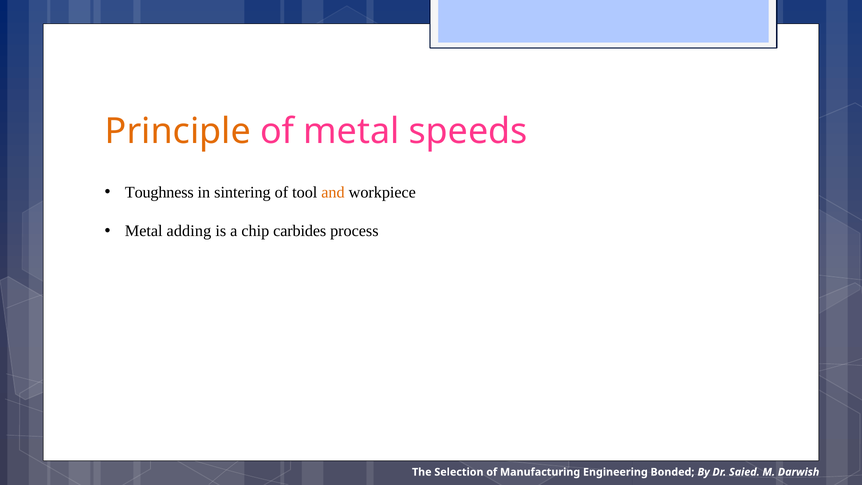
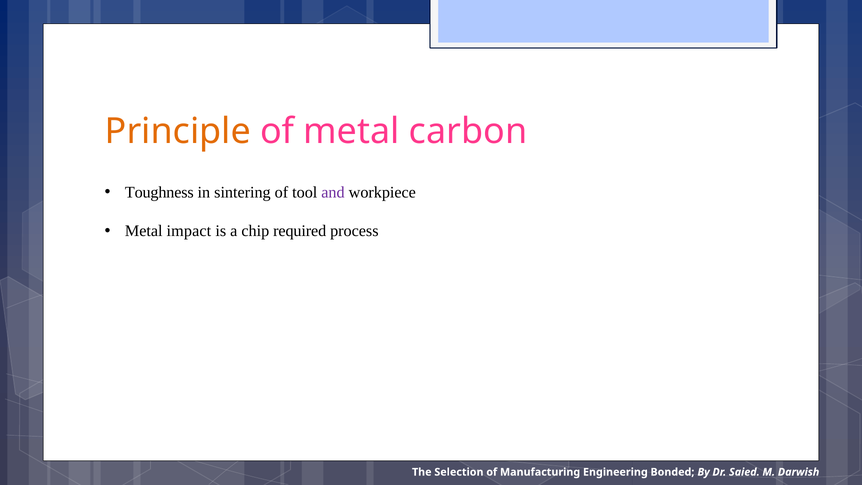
speeds: speeds -> carbon
and colour: orange -> purple
adding: adding -> impact
carbides: carbides -> required
